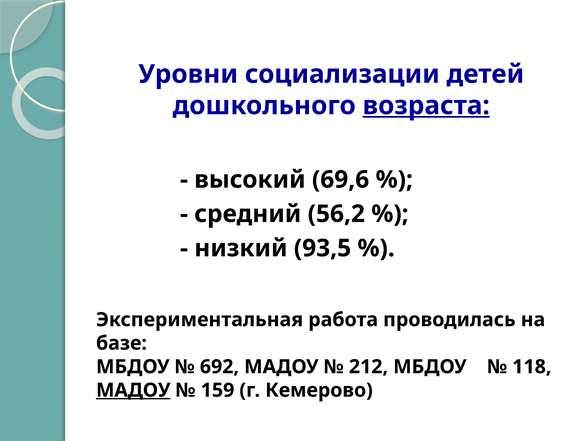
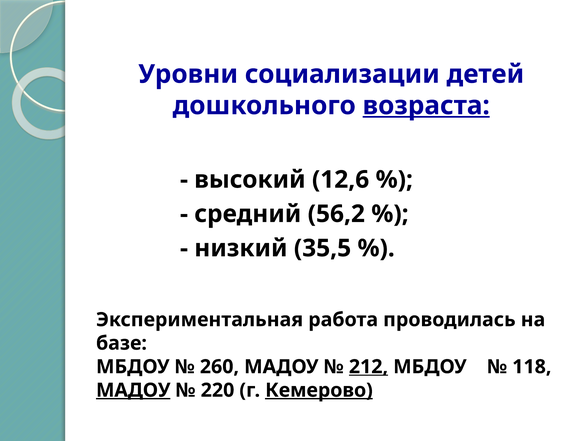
69,6: 69,6 -> 12,6
93,5: 93,5 -> 35,5
692: 692 -> 260
212 underline: none -> present
159: 159 -> 220
Кемерово underline: none -> present
